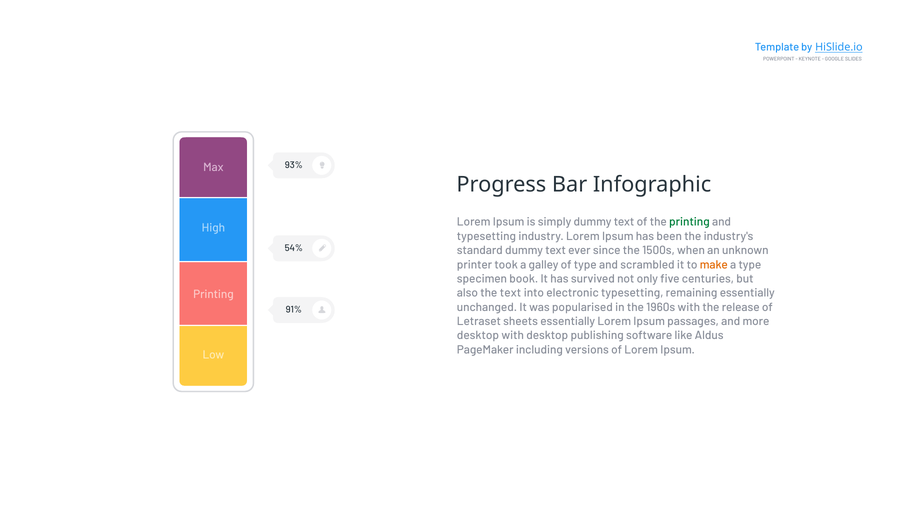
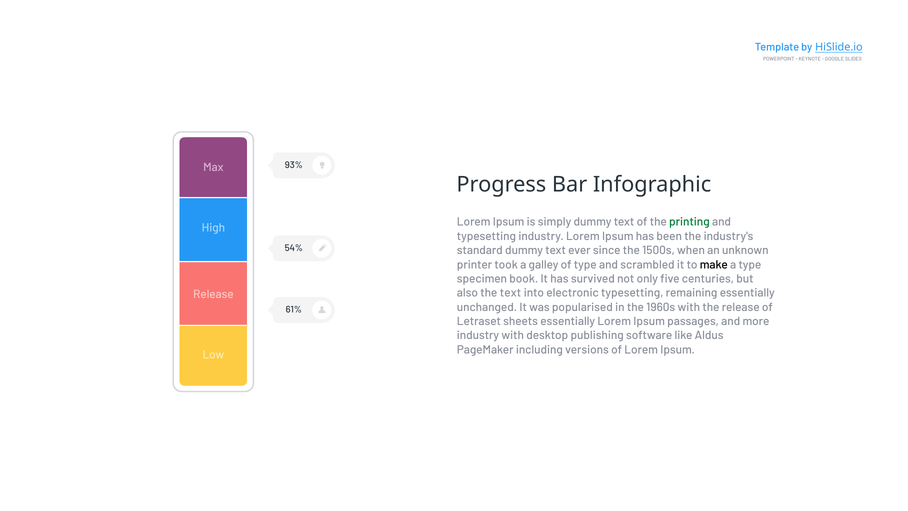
make colour: orange -> black
Printing at (213, 294): Printing -> Release
91%: 91% -> 61%
desktop at (478, 335): desktop -> industry
